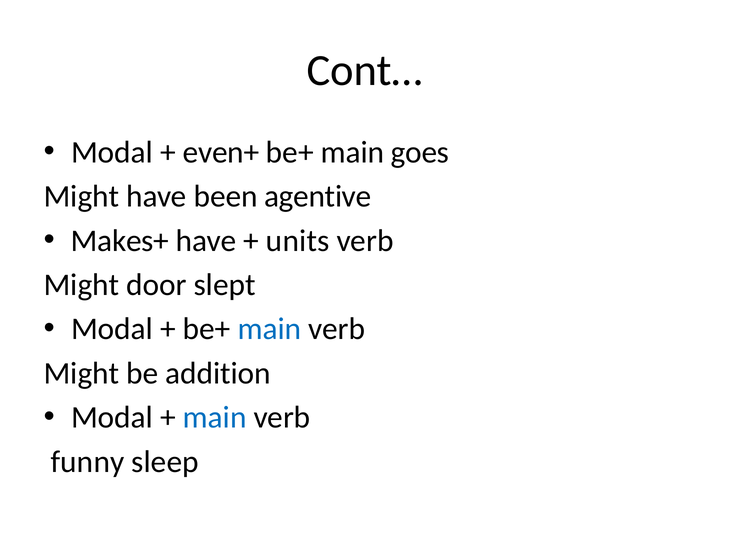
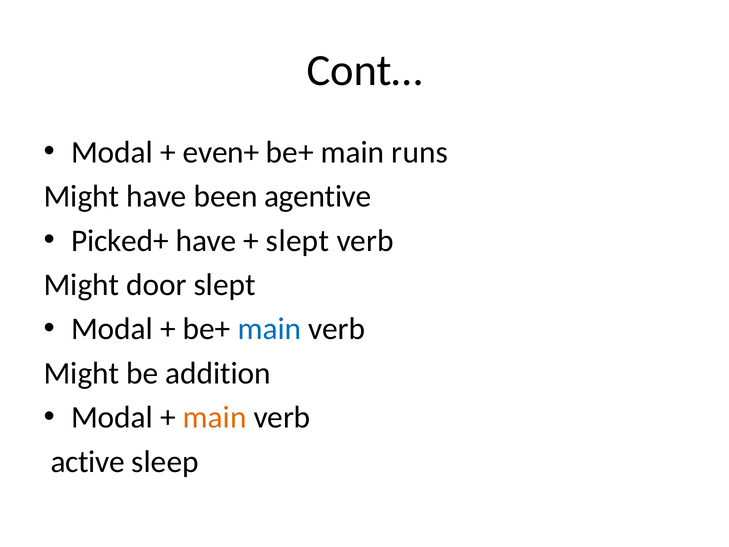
goes: goes -> runs
Makes+: Makes+ -> Picked+
units at (298, 241): units -> slept
main at (215, 417) colour: blue -> orange
funny: funny -> active
